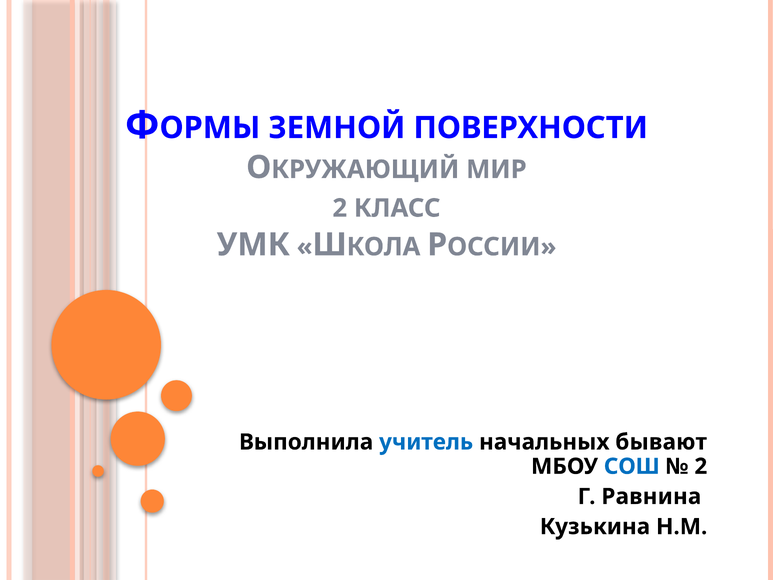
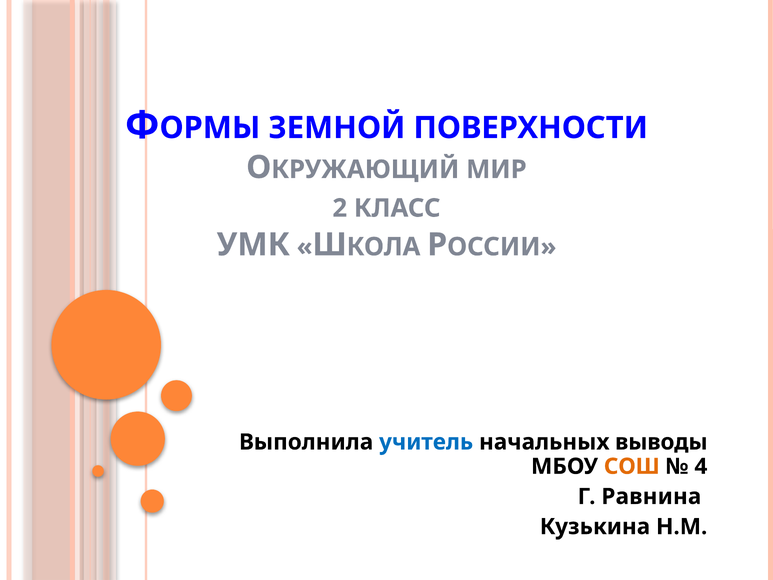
бывают: бывают -> выводы
СОШ colour: blue -> orange
2 at (701, 466): 2 -> 4
